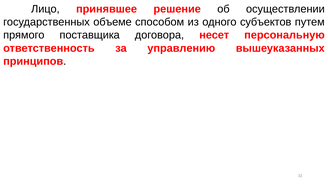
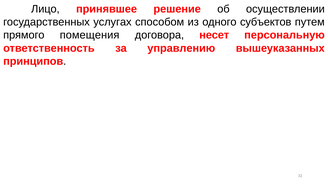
объеме: объеме -> услугах
поставщика: поставщика -> помещения
